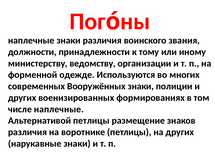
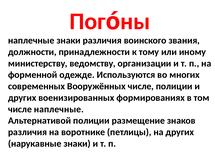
Вооружённых знаки: знаки -> числе
Альтернативой петлицы: петлицы -> полиции
